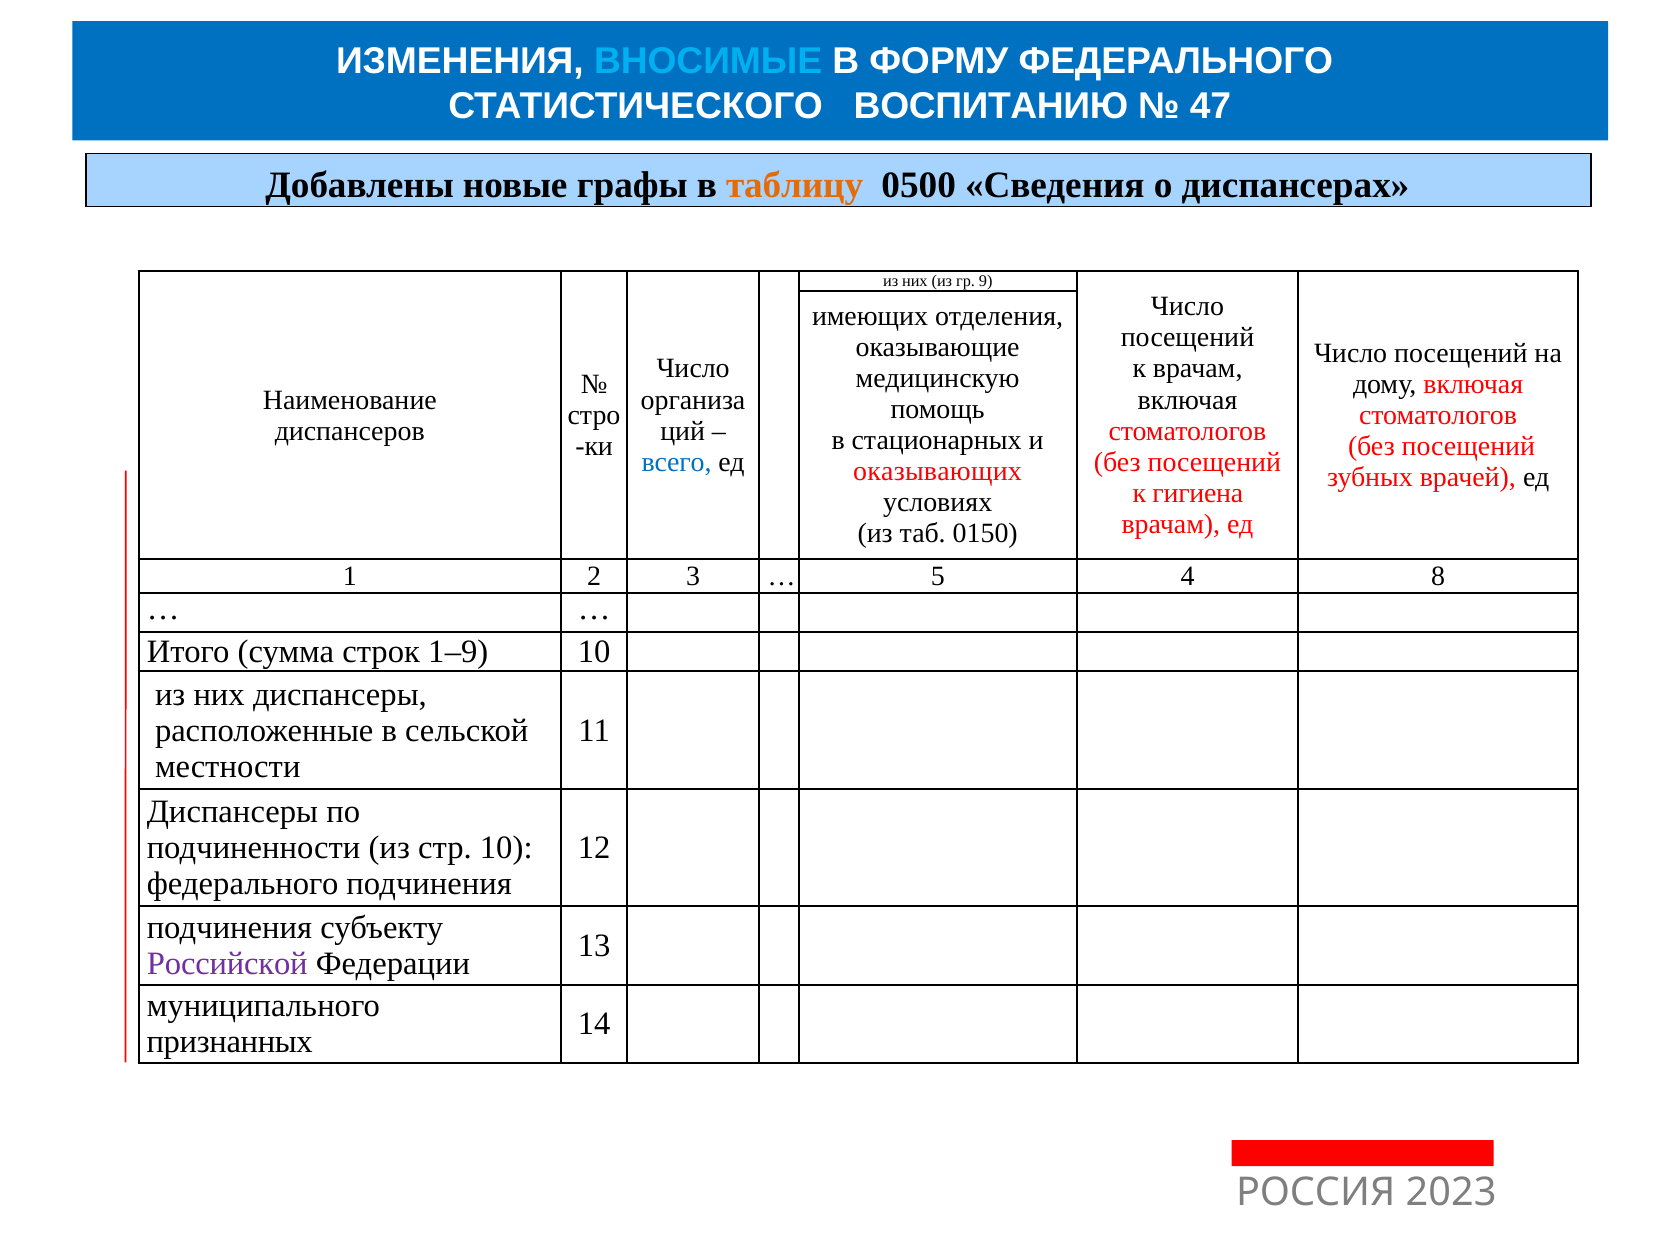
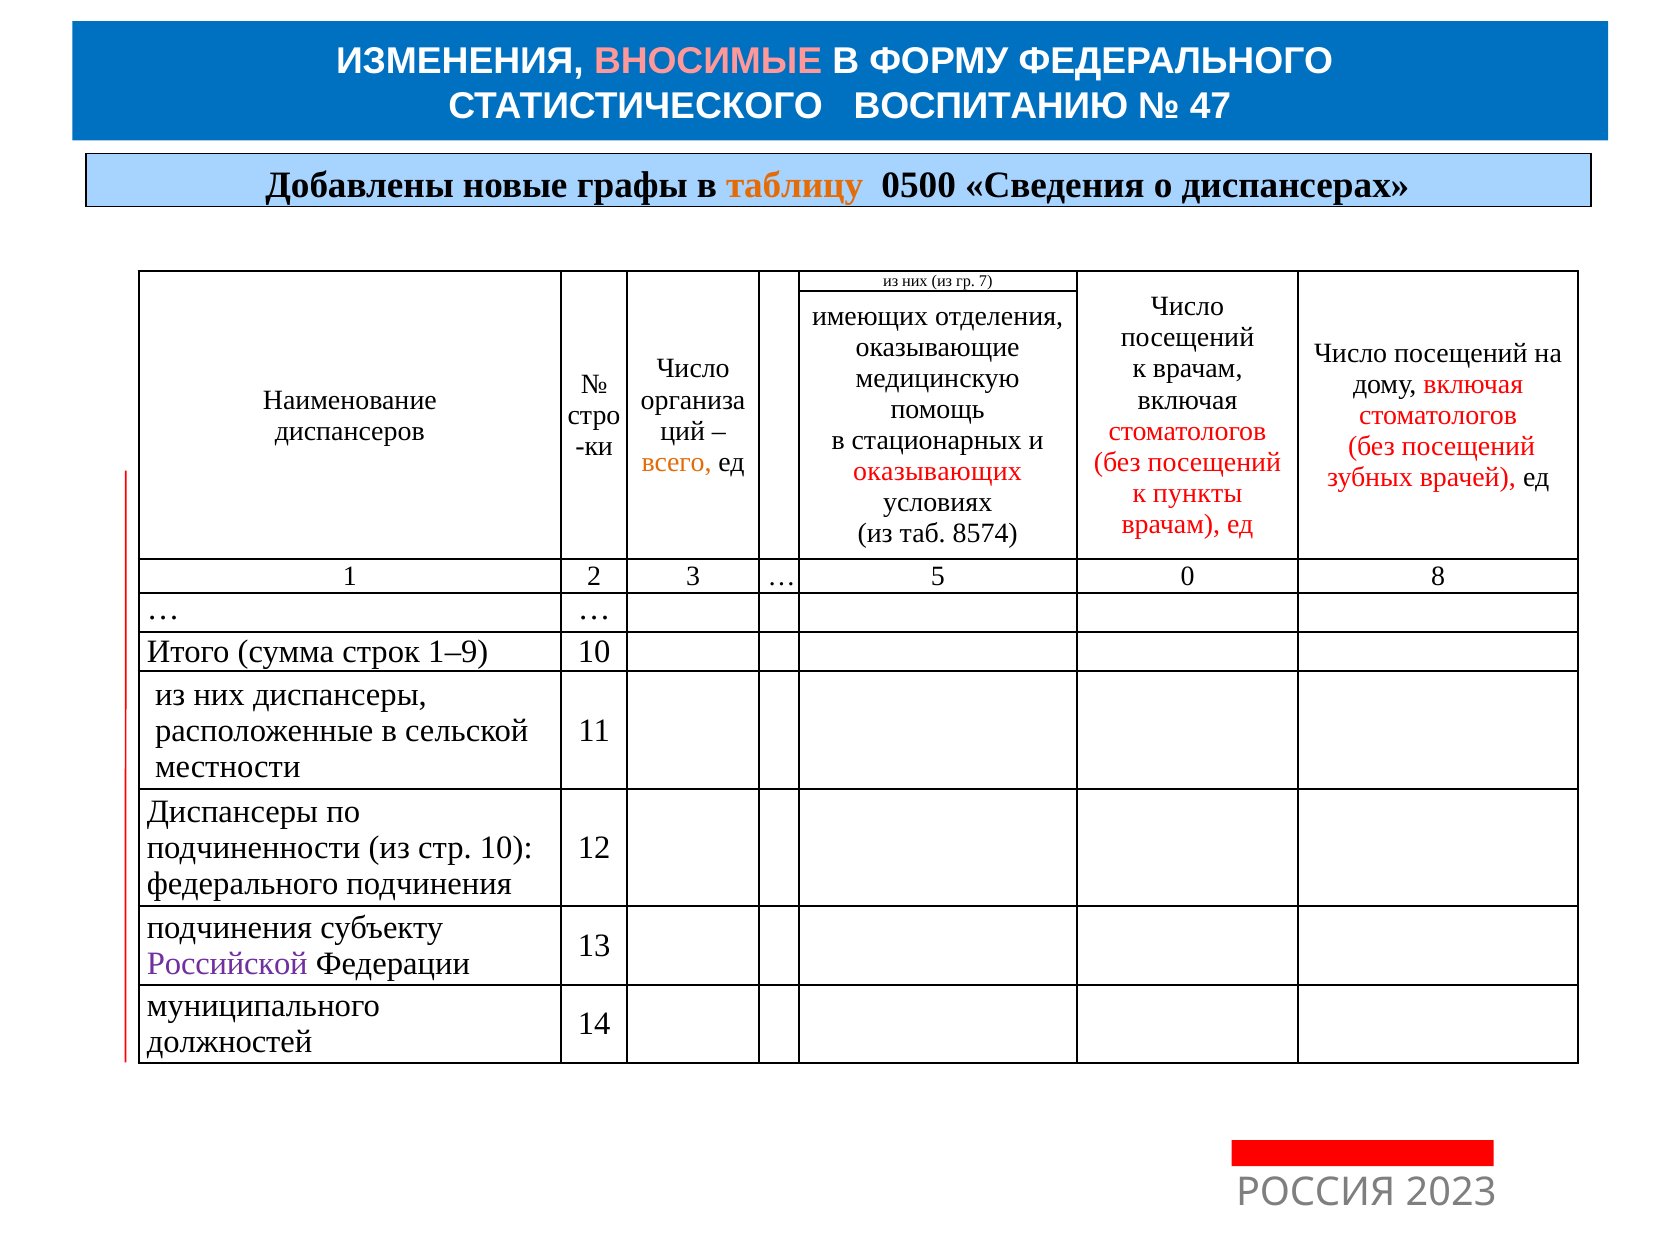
ВНОСИМЫЕ colour: light blue -> pink
9: 9 -> 7
всего colour: blue -> orange
гигиена: гигиена -> пункты
0150: 0150 -> 8574
4: 4 -> 0
признанных: признанных -> должностей
